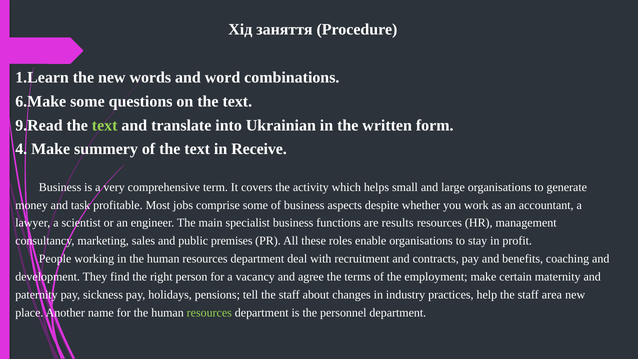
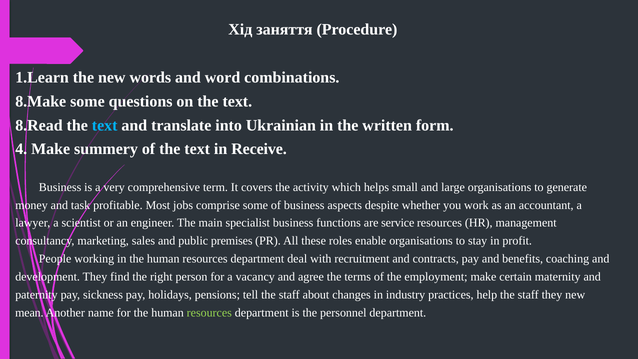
6.Make: 6.Make -> 8.Make
9.Read: 9.Read -> 8.Read
text at (105, 125) colour: light green -> light blue
results: results -> service
staff area: area -> they
place: place -> mean
